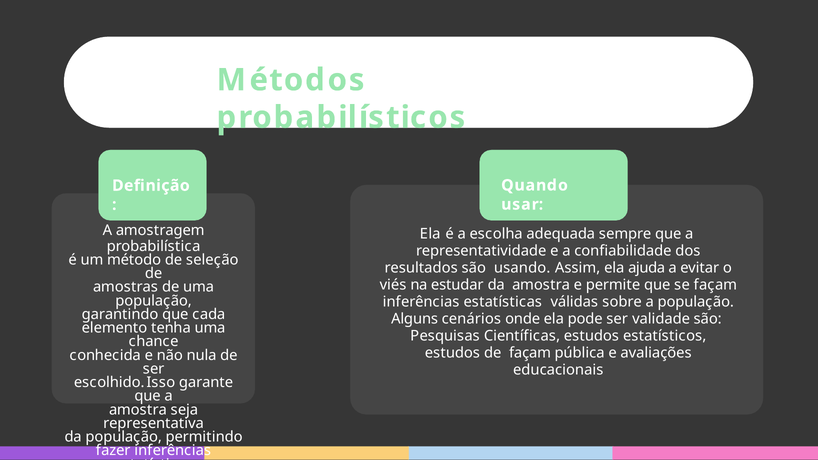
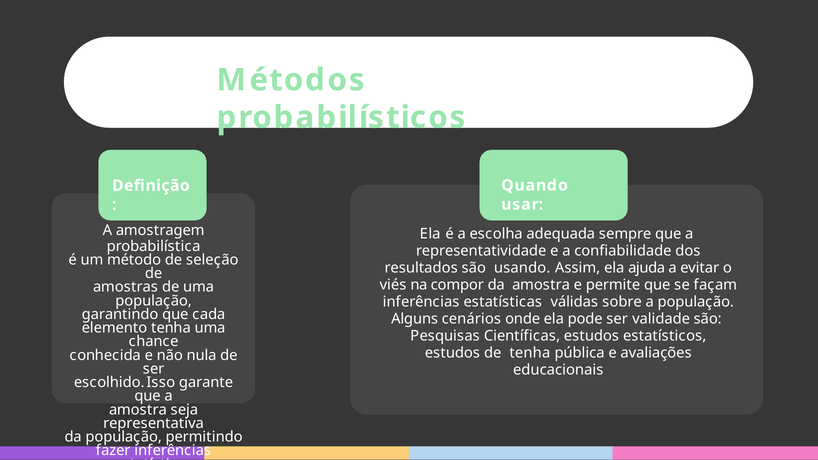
estudar: estudar -> compor
de façam: façam -> tenha
